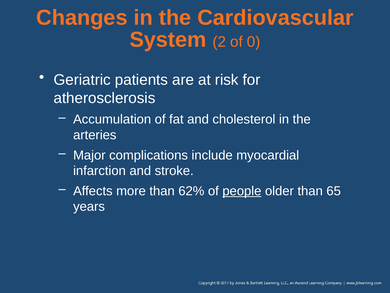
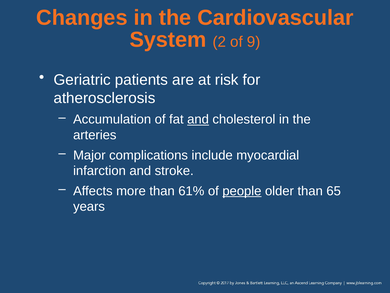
0: 0 -> 9
and at (198, 119) underline: none -> present
62%: 62% -> 61%
